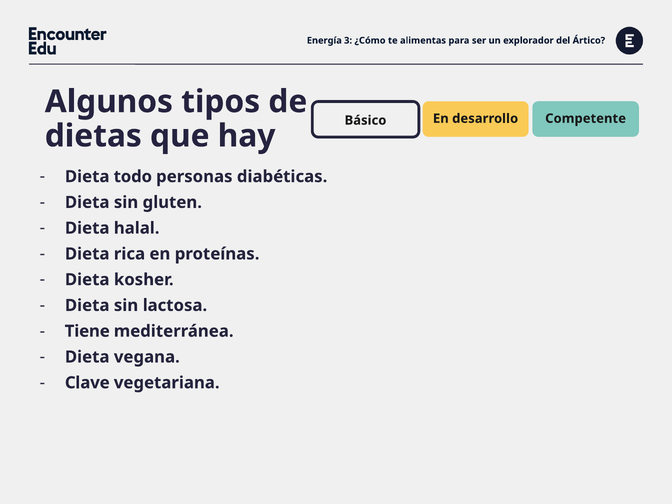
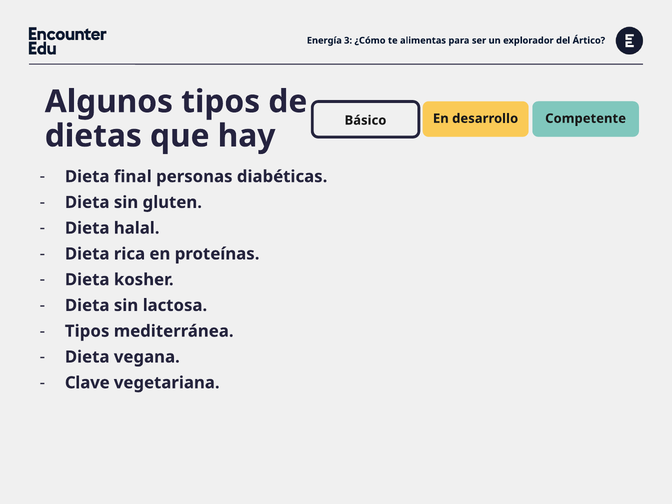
todo: todo -> final
Tiene at (87, 331): Tiene -> Tipos
